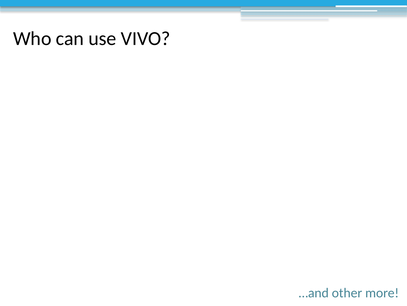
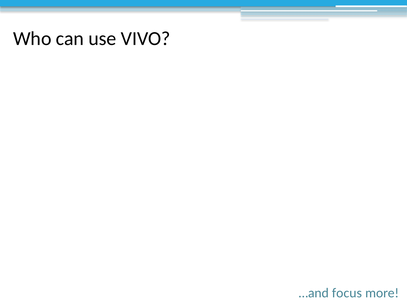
other: other -> focus
